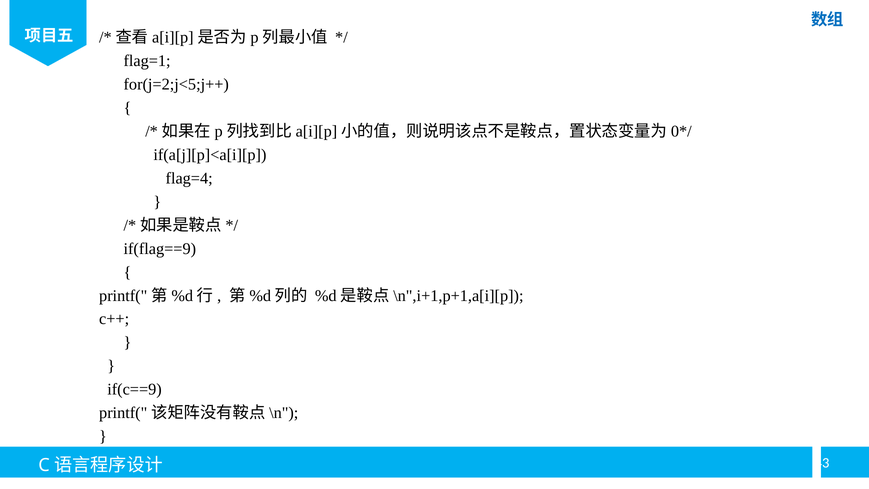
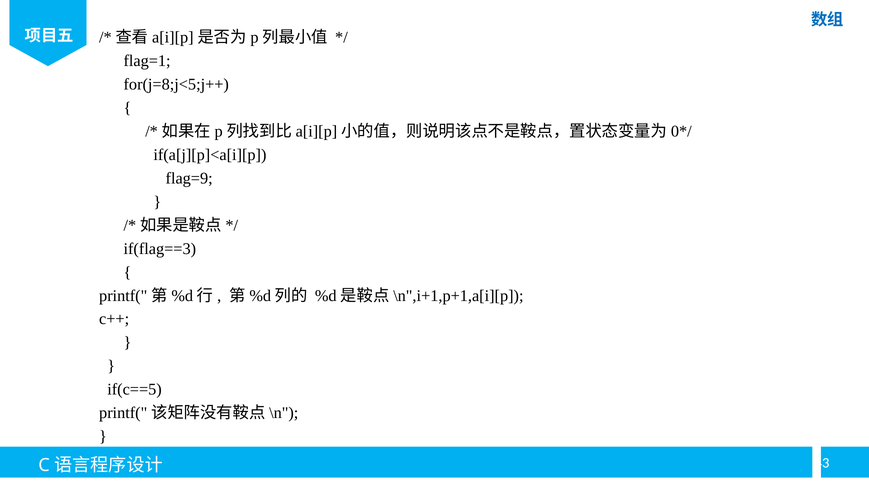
for(j=2;j<5;j++: for(j=2;j<5;j++ -> for(j=8;j<5;j++
flag=4: flag=4 -> flag=9
if(flag==9: if(flag==9 -> if(flag==3
if(c==9: if(c==9 -> if(c==5
